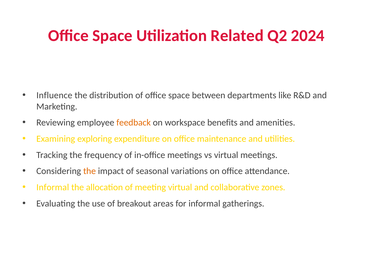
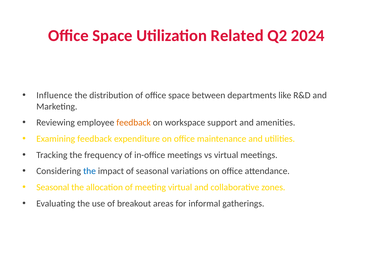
benefits: benefits -> support
Examining exploring: exploring -> feedback
the at (90, 171) colour: orange -> blue
Informal at (53, 187): Informal -> Seasonal
